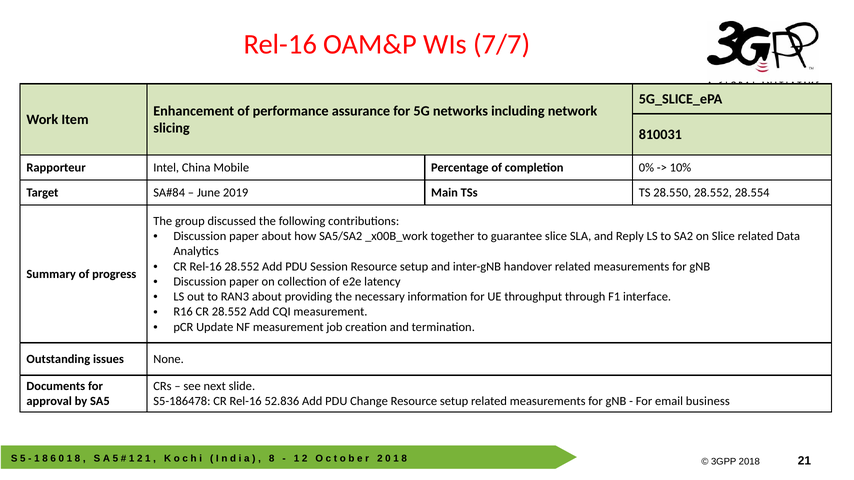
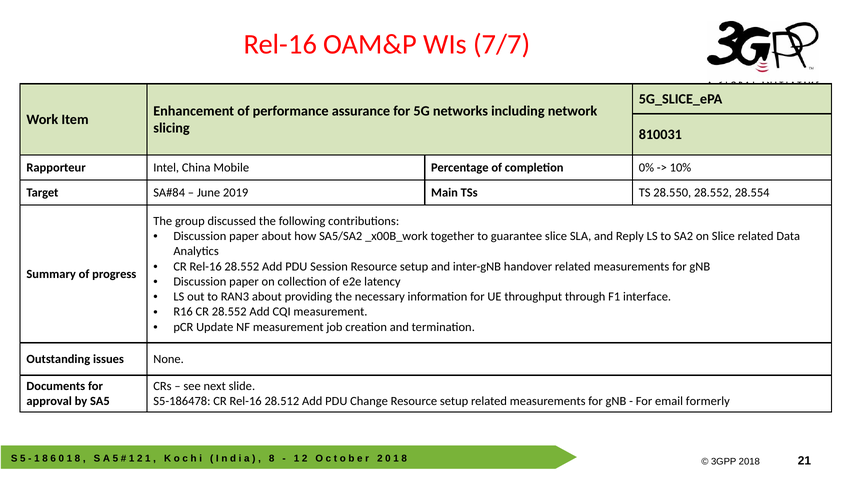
52.836: 52.836 -> 28.512
business: business -> formerly
